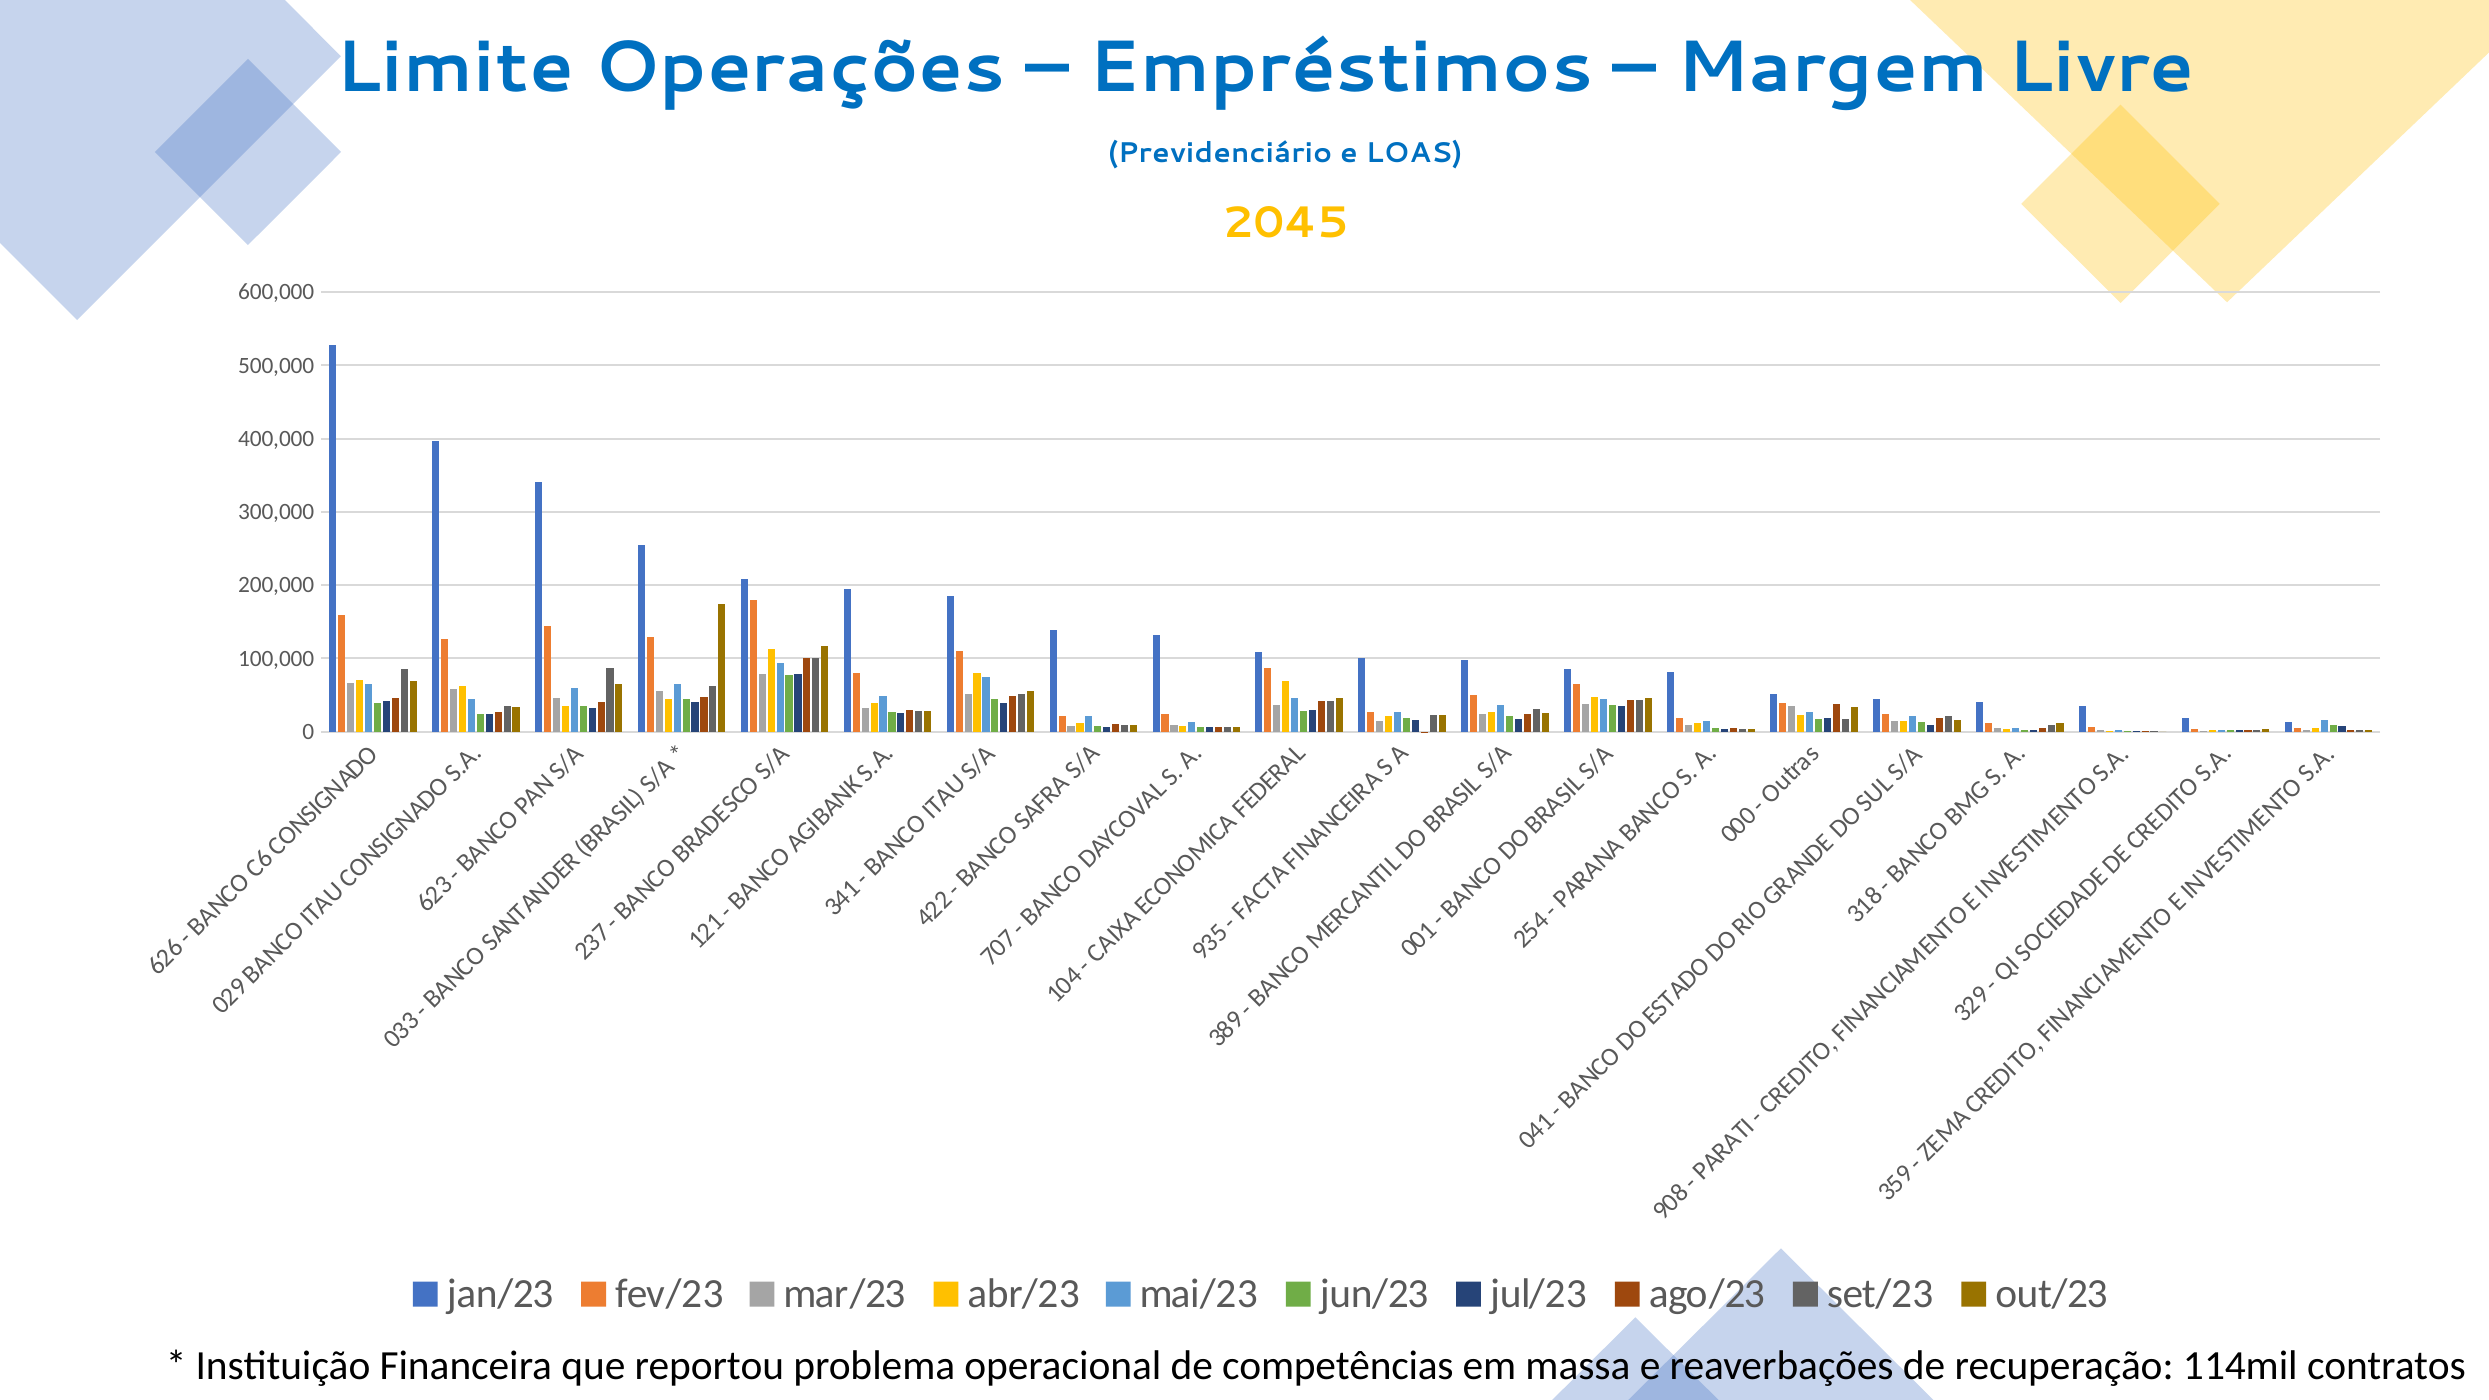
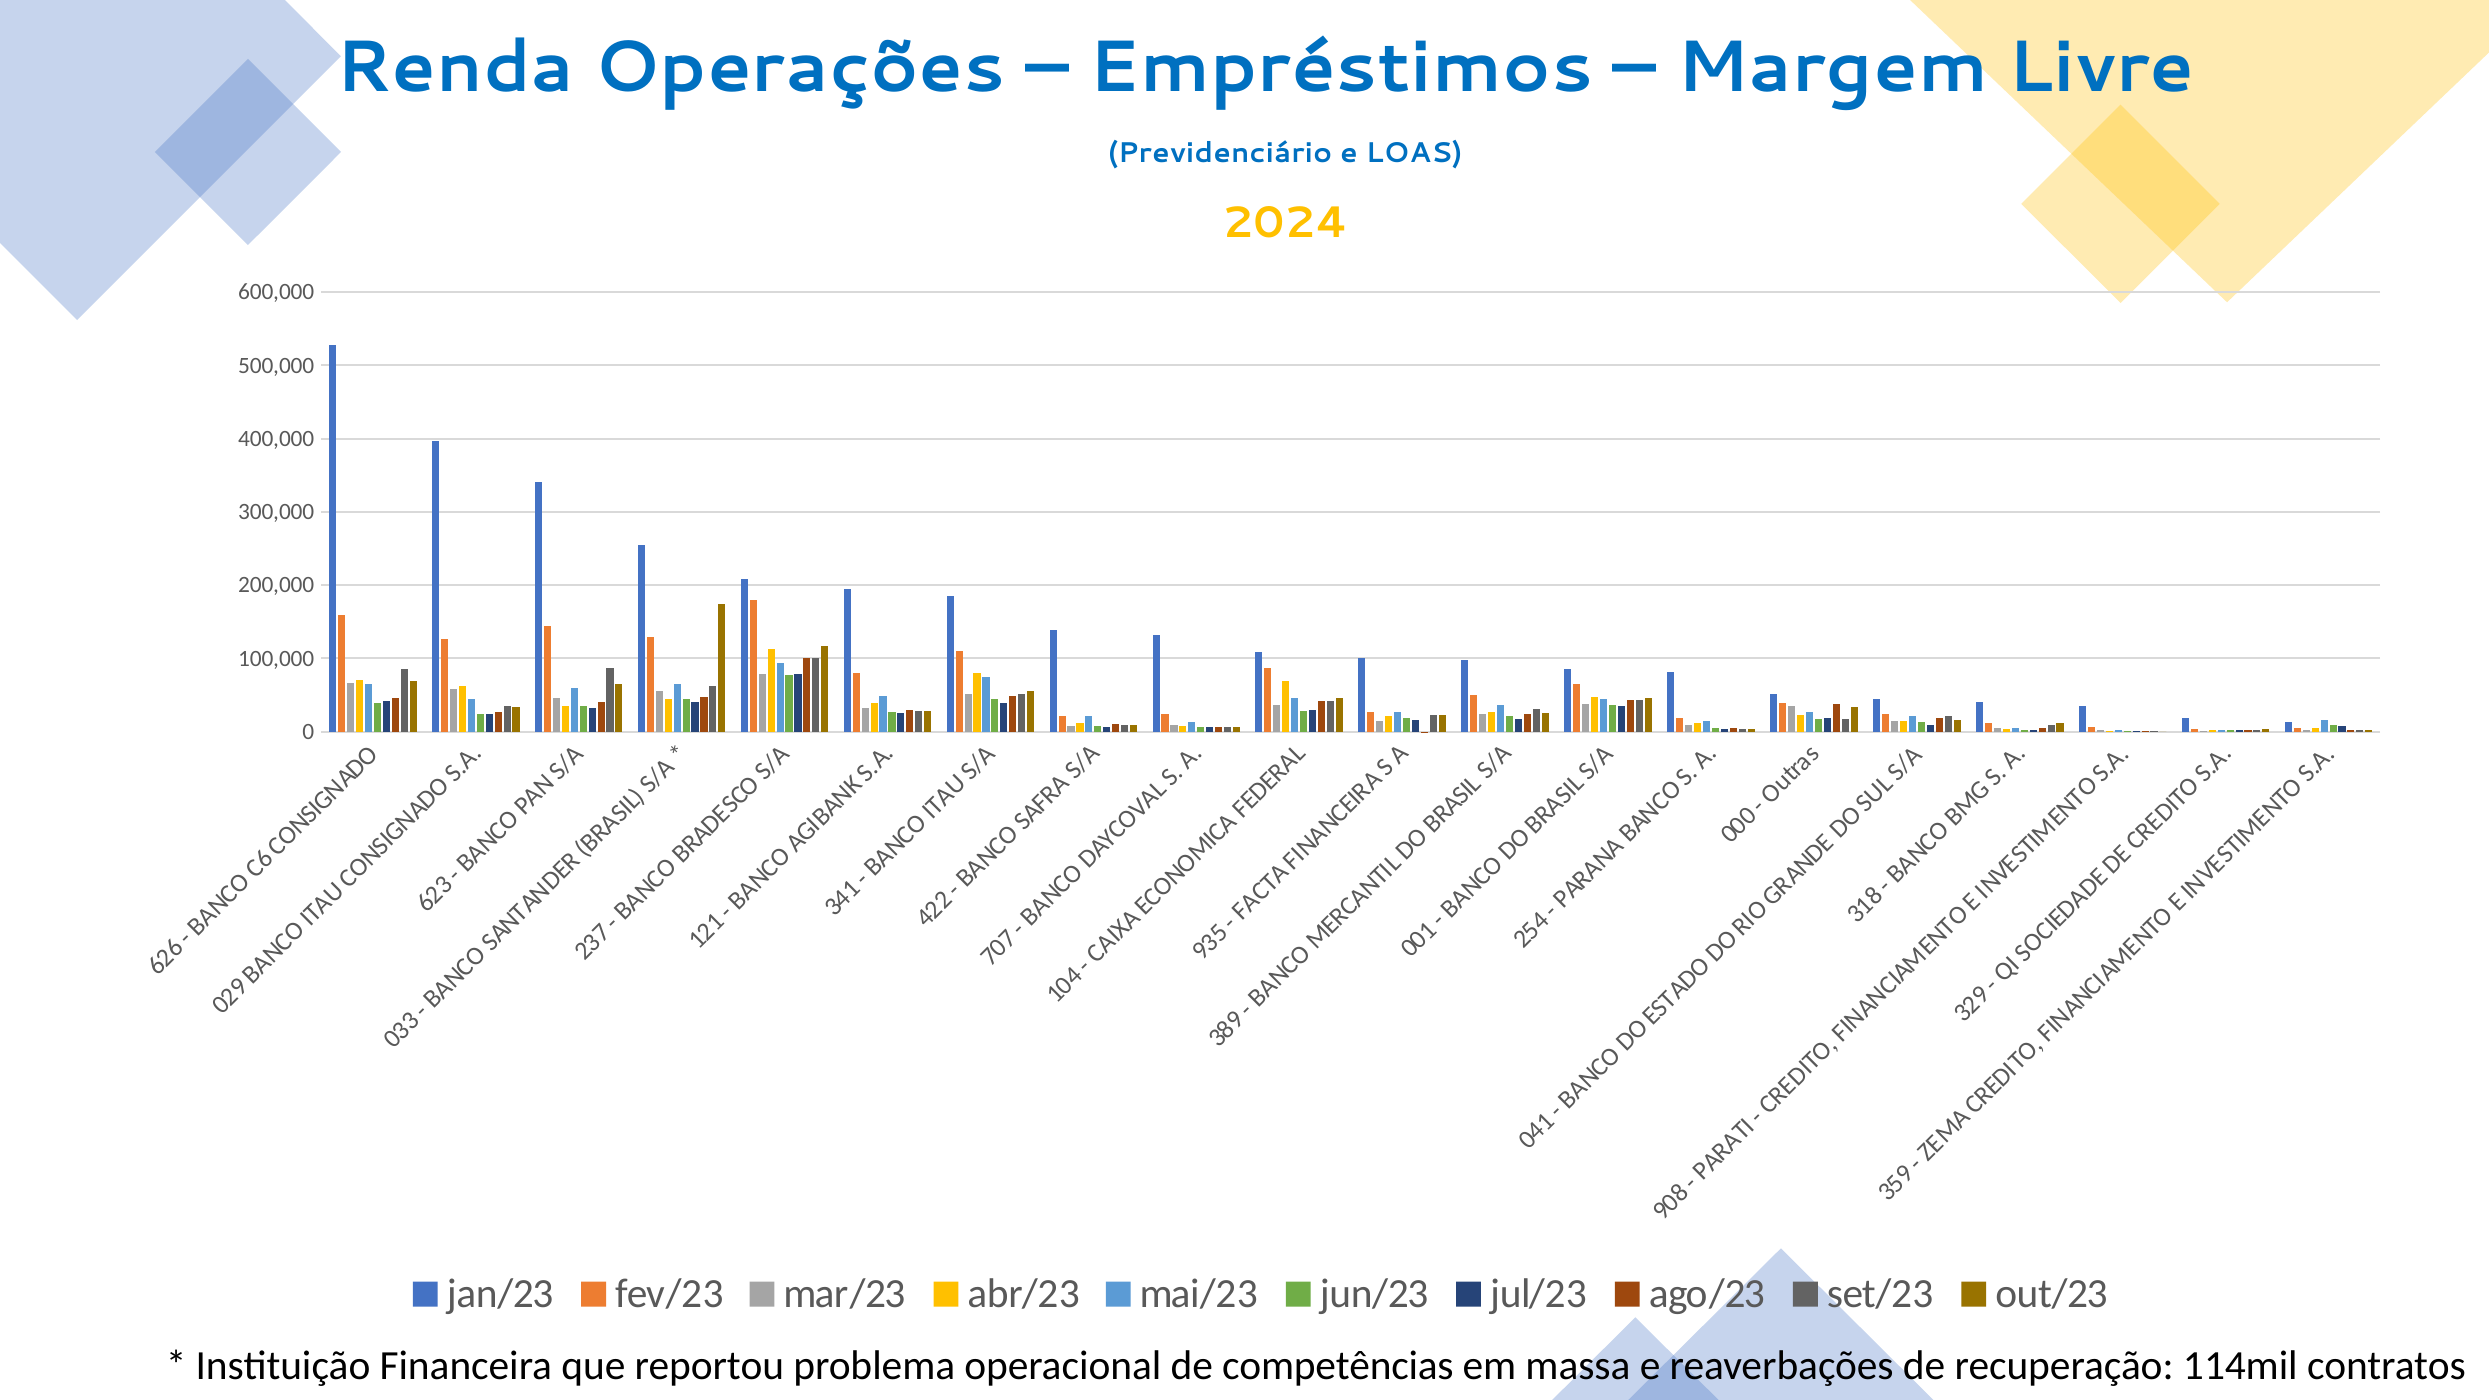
Limite: Limite -> Renda
2045: 2045 -> 2024
